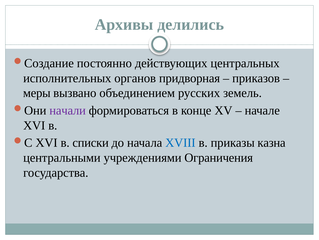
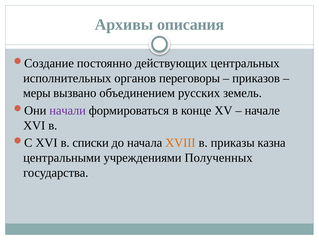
делились: делились -> описания
придворная: придворная -> переговоры
XVIII colour: blue -> orange
Ограничения: Ограничения -> Полученных
